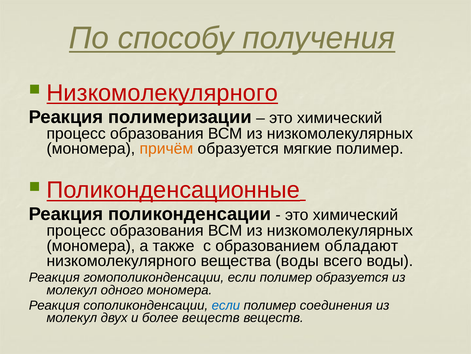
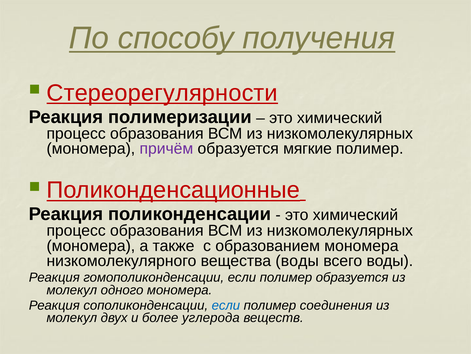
Низкомолекулярного at (162, 93): Низкомолекулярного -> Стереорегулярности
причём colour: orange -> purple
образованием обладают: обладают -> мономера
более веществ: веществ -> углерода
